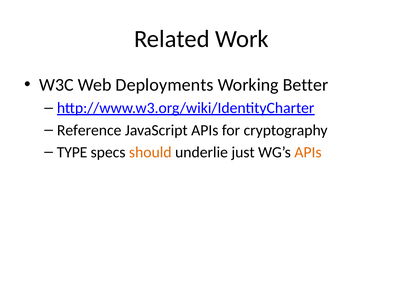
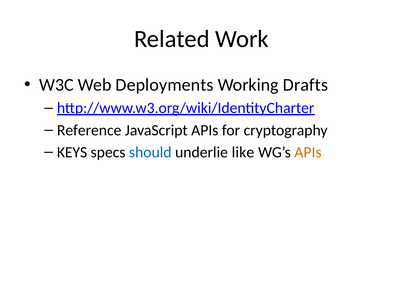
Better: Better -> Drafts
TYPE: TYPE -> KEYS
should colour: orange -> blue
just: just -> like
